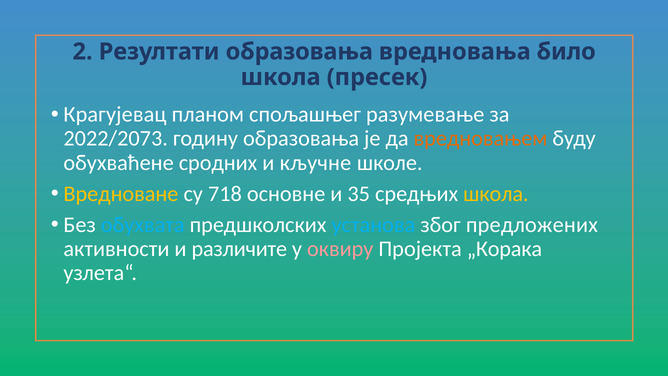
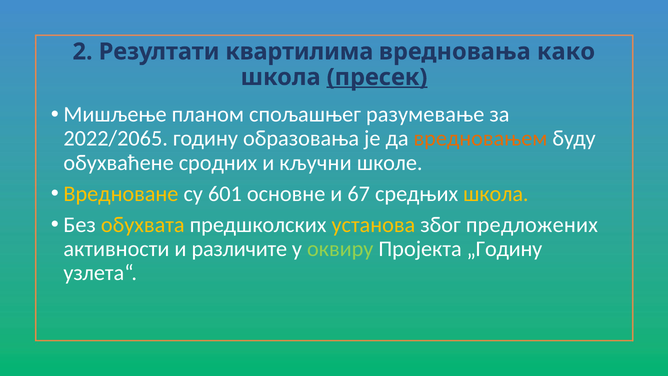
Резултати образовања: образовања -> квартилима
било: било -> како
пресек underline: none -> present
Крагујевац: Крагујевац -> Мишљење
2022/2073: 2022/2073 -> 2022/2065
кључне: кључне -> кључни
718: 718 -> 601
35: 35 -> 67
обухвата colour: light blue -> yellow
установа colour: light blue -> yellow
оквиру colour: pink -> light green
„Корака: „Корака -> „Годину
